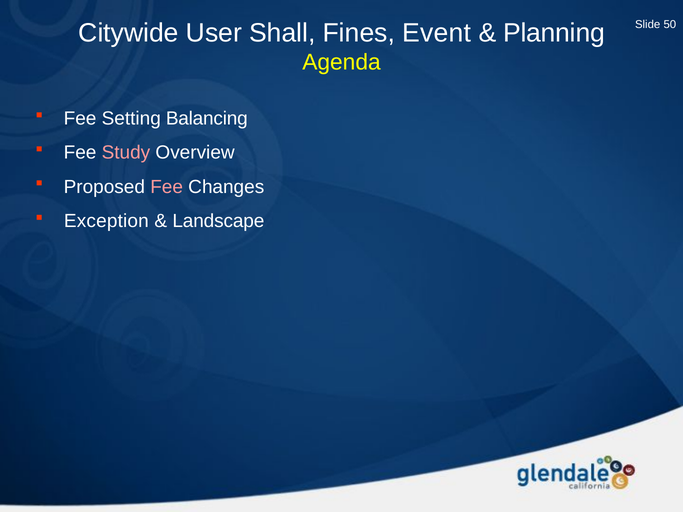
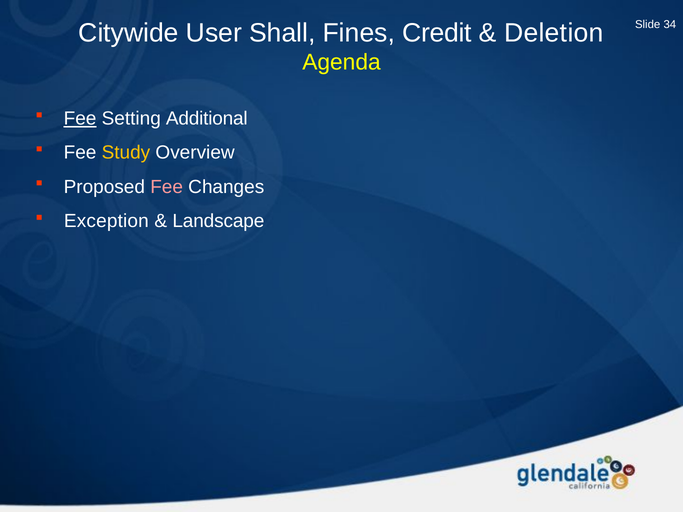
50: 50 -> 34
Event: Event -> Credit
Planning: Planning -> Deletion
Fee at (80, 119) underline: none -> present
Balancing: Balancing -> Additional
Study colour: pink -> yellow
